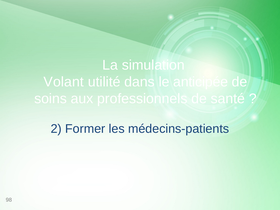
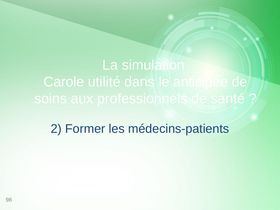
Volant: Volant -> Carole
